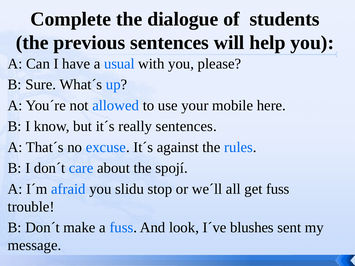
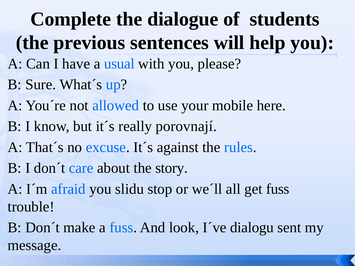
really sentences: sentences -> porovnají
spojí: spojí -> story
blushes: blushes -> dialogu
